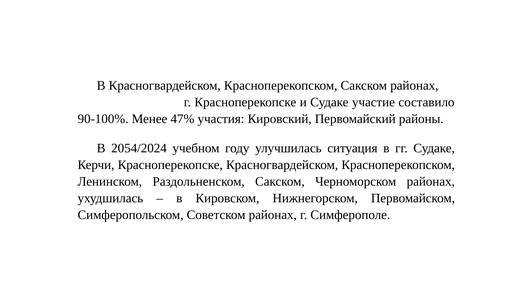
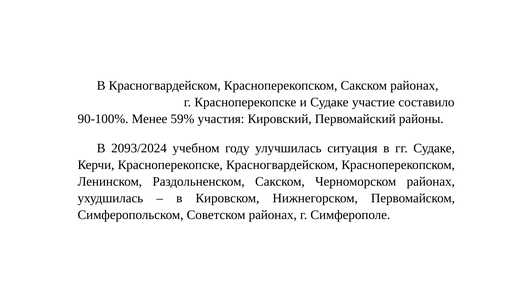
47%: 47% -> 59%
2054/2024: 2054/2024 -> 2093/2024
